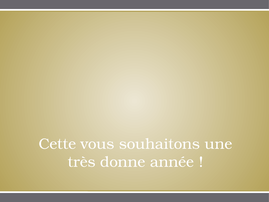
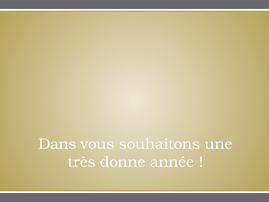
Cette: Cette -> Dans
